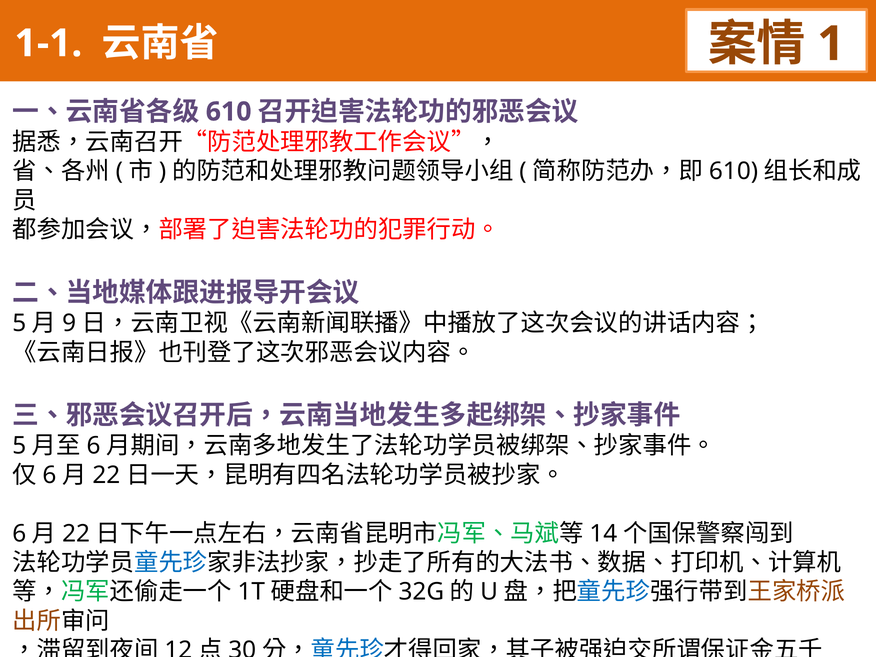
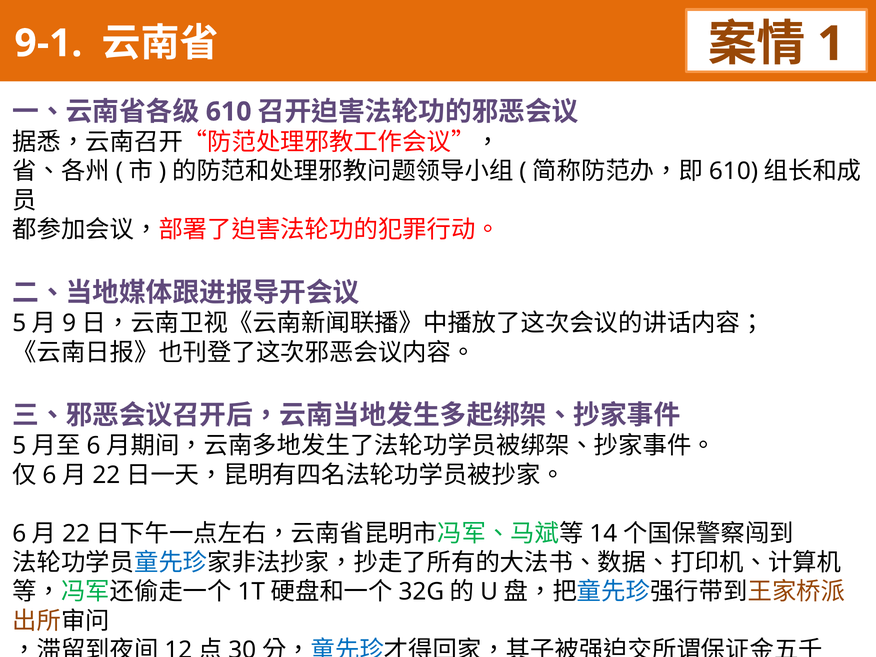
1-1: 1-1 -> 9-1
